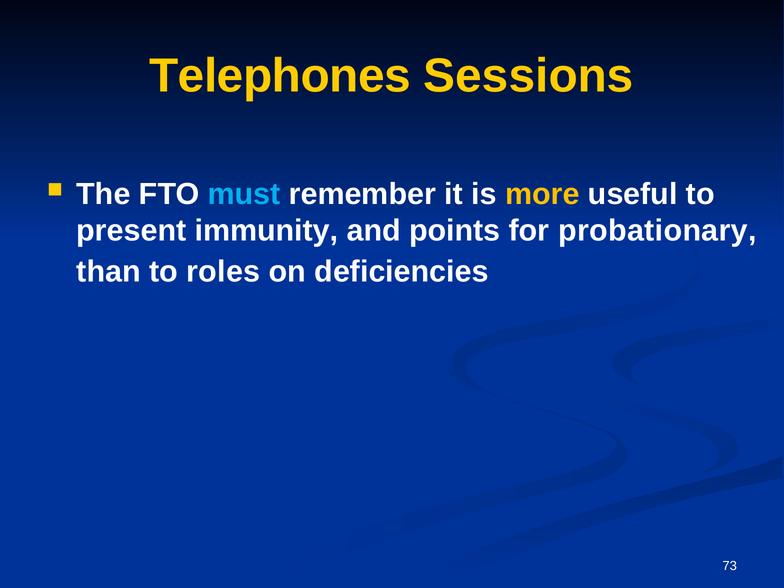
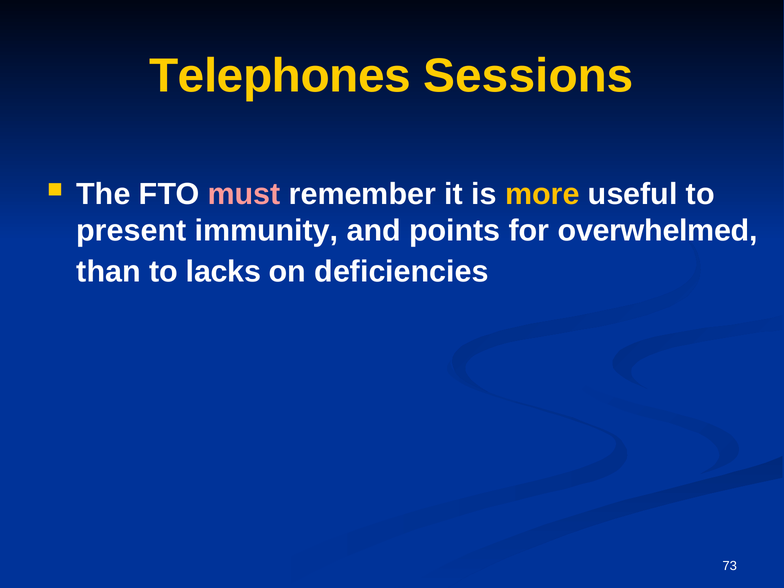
must colour: light blue -> pink
probationary: probationary -> overwhelmed
roles: roles -> lacks
